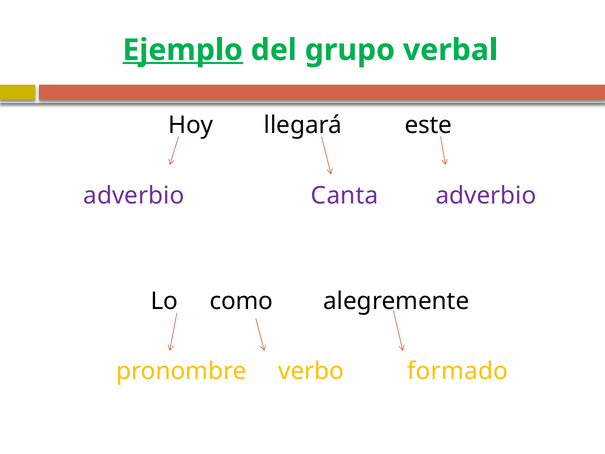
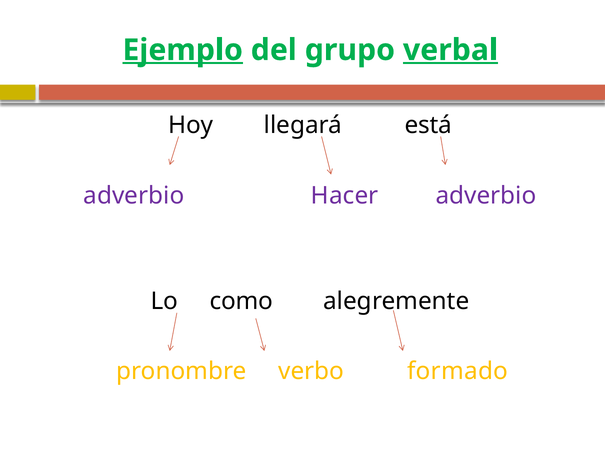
verbal underline: none -> present
este: este -> está
Canta: Canta -> Hacer
